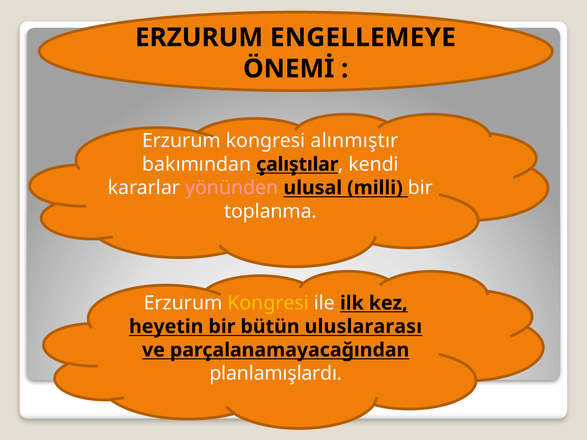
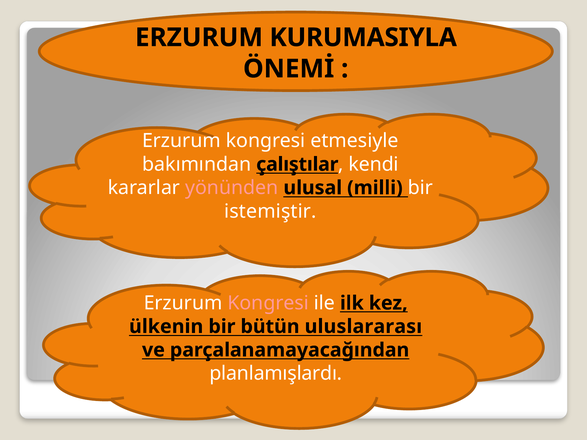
ENGELLEMEYE: ENGELLEMEYE -> KURUMASIYLA
alınmıştır: alınmıştır -> etmesiyle
toplanma: toplanma -> istemiştir
Kongresi at (268, 303) colour: yellow -> pink
heyetin: heyetin -> ülkenin
